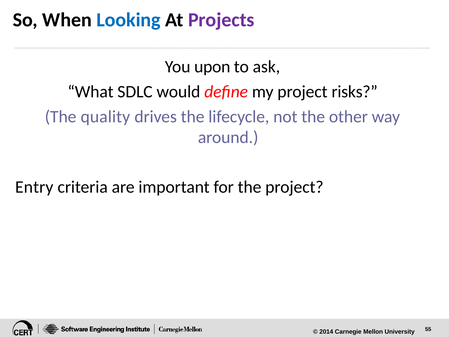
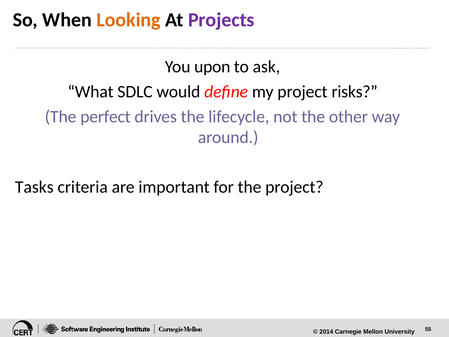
Looking colour: blue -> orange
quality: quality -> perfect
Entry: Entry -> Tasks
